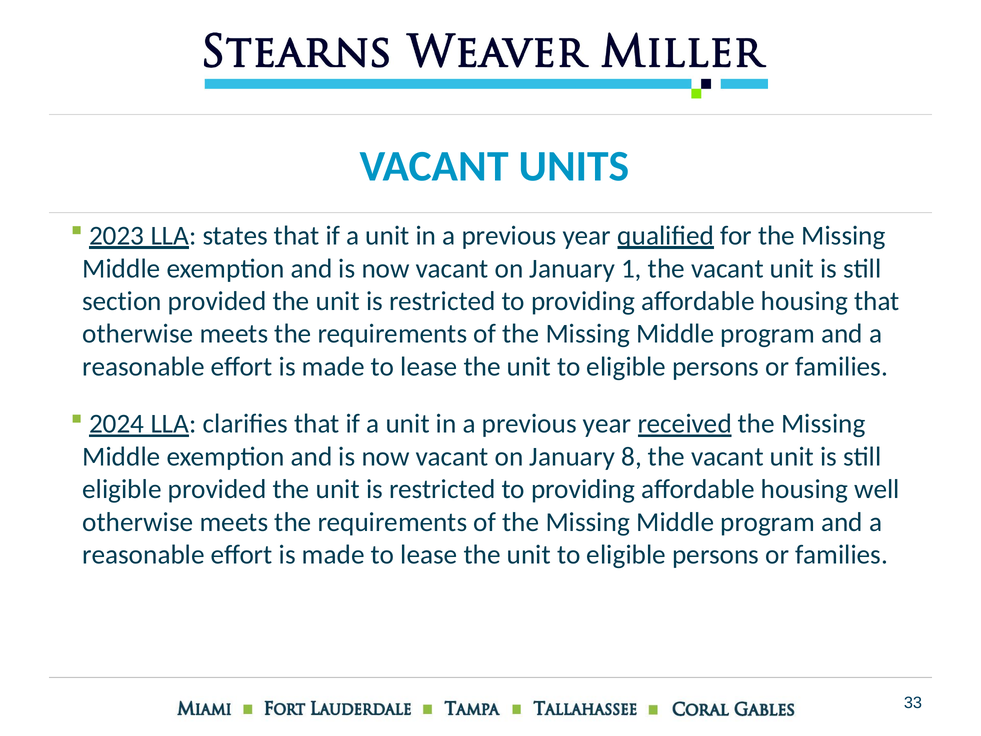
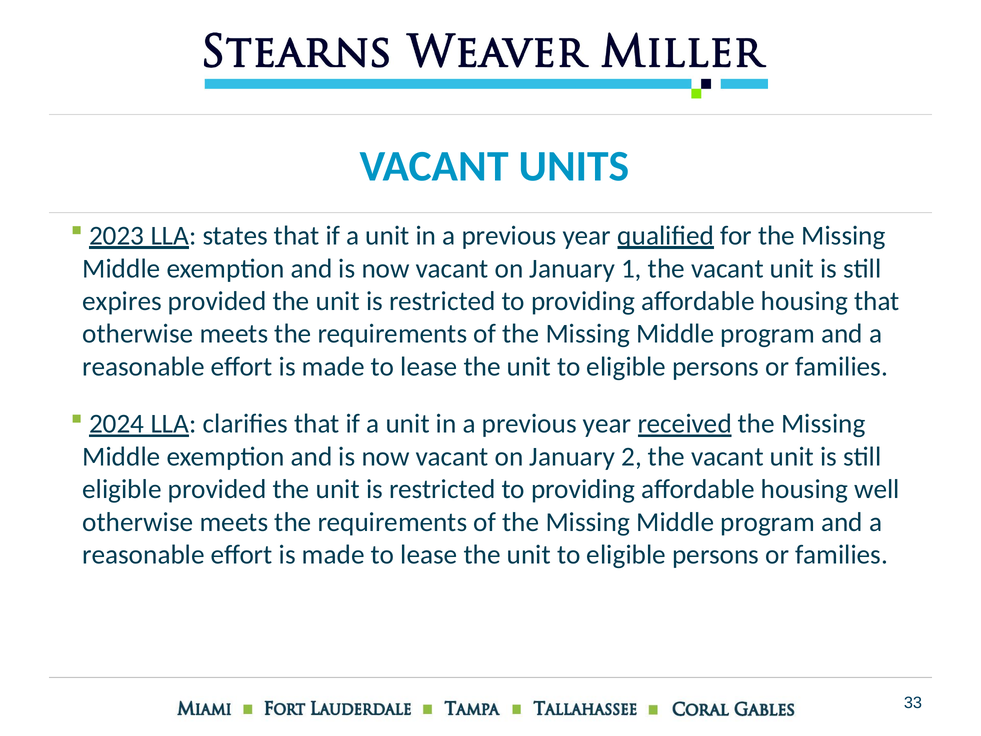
section: section -> expires
8: 8 -> 2
